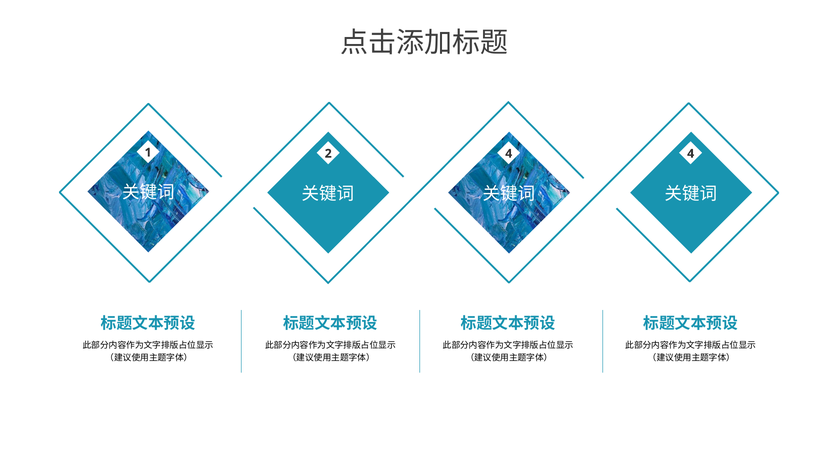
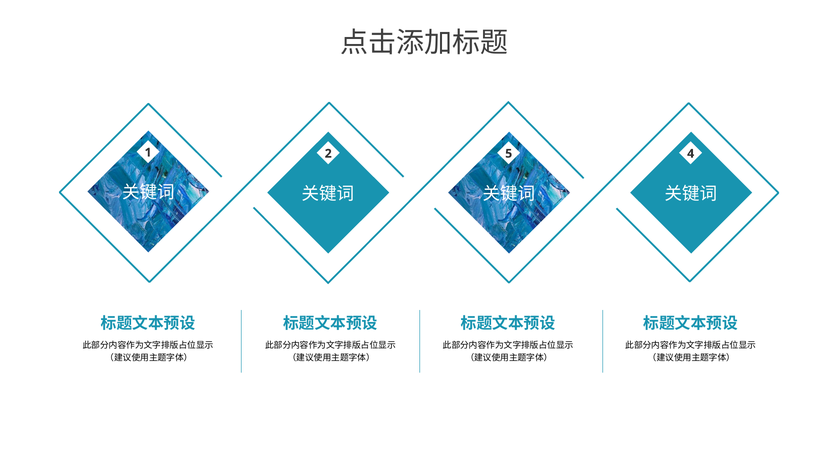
2 4: 4 -> 5
